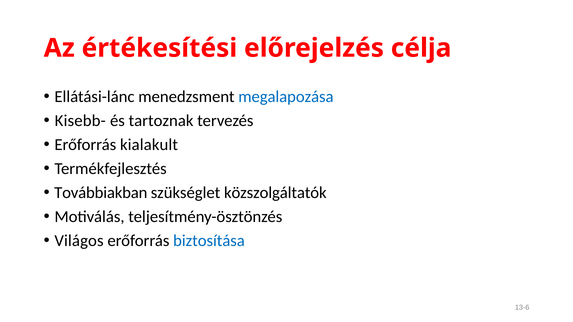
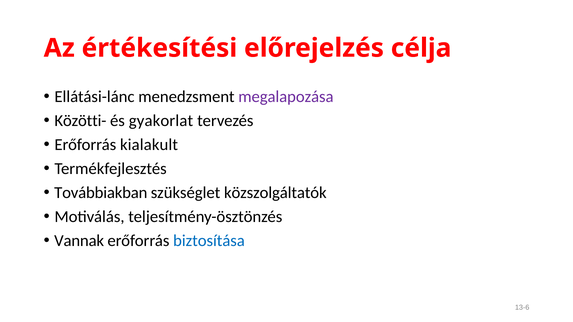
megalapozása colour: blue -> purple
Kisebb-: Kisebb- -> Közötti-
tartoznak: tartoznak -> gyakorlat
Világos: Világos -> Vannak
